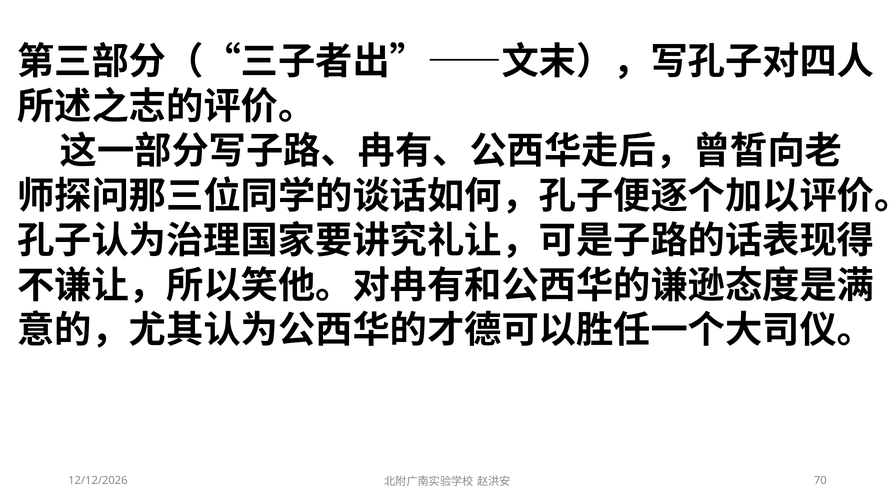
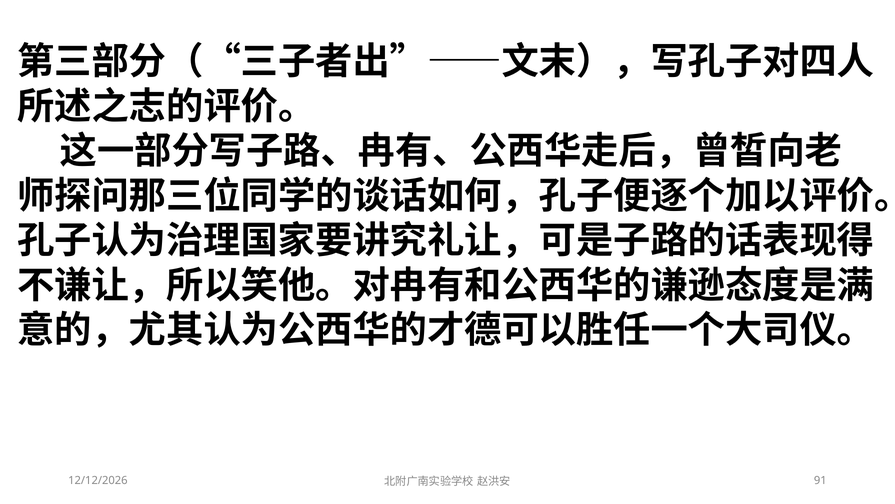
70: 70 -> 91
